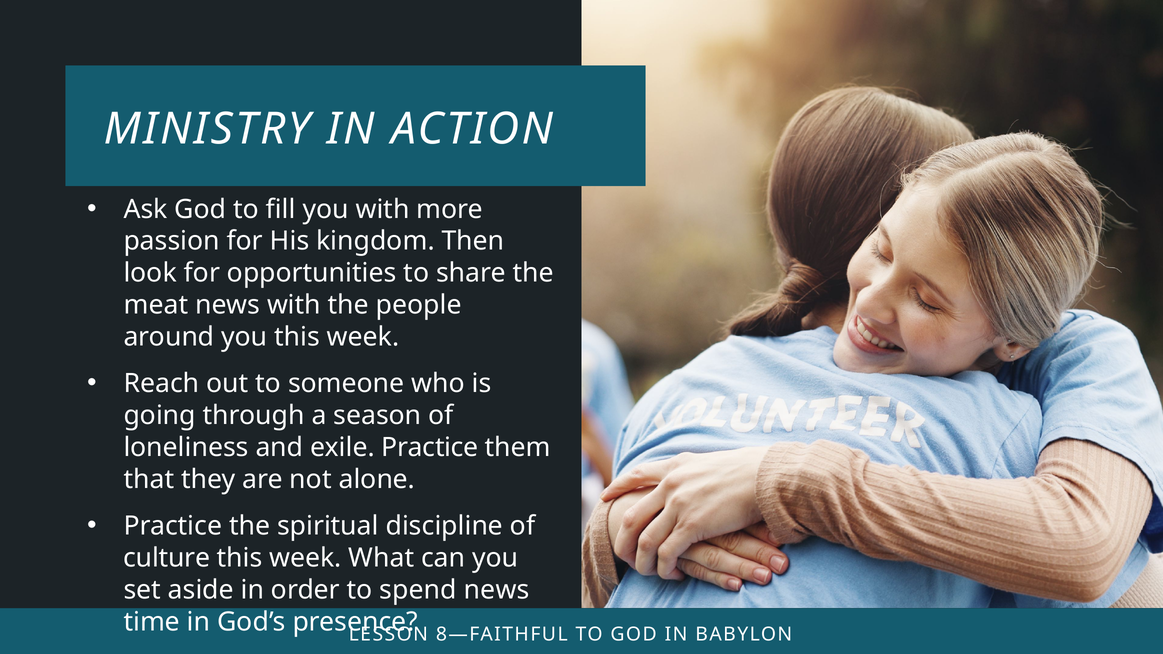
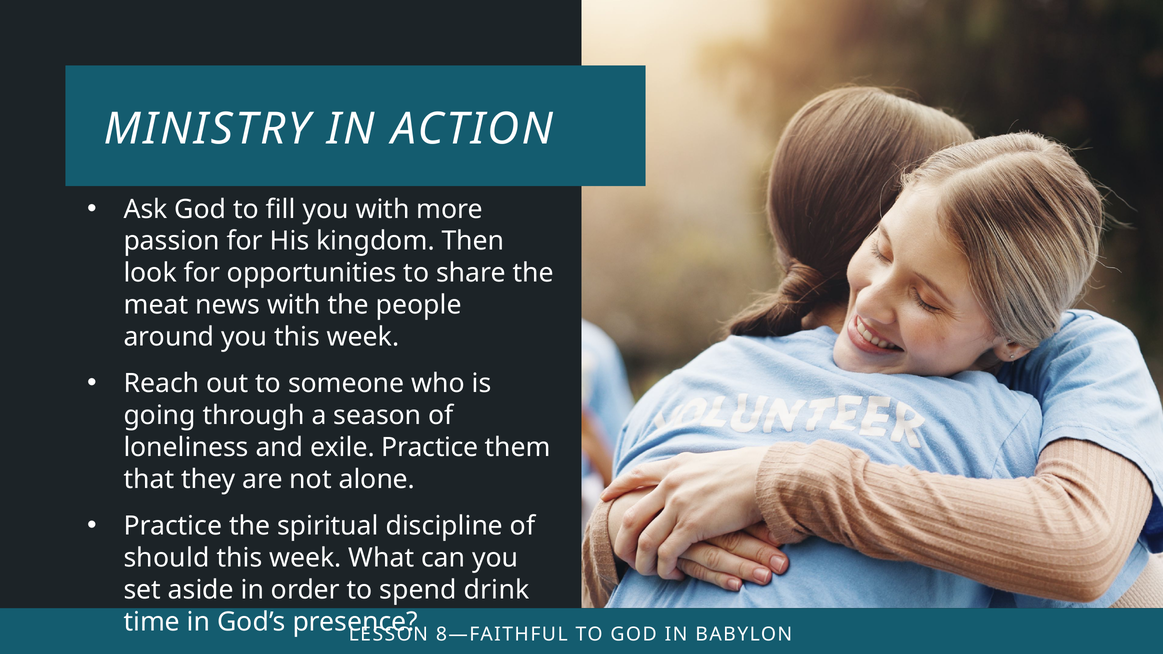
culture: culture -> should
spend news: news -> drink
